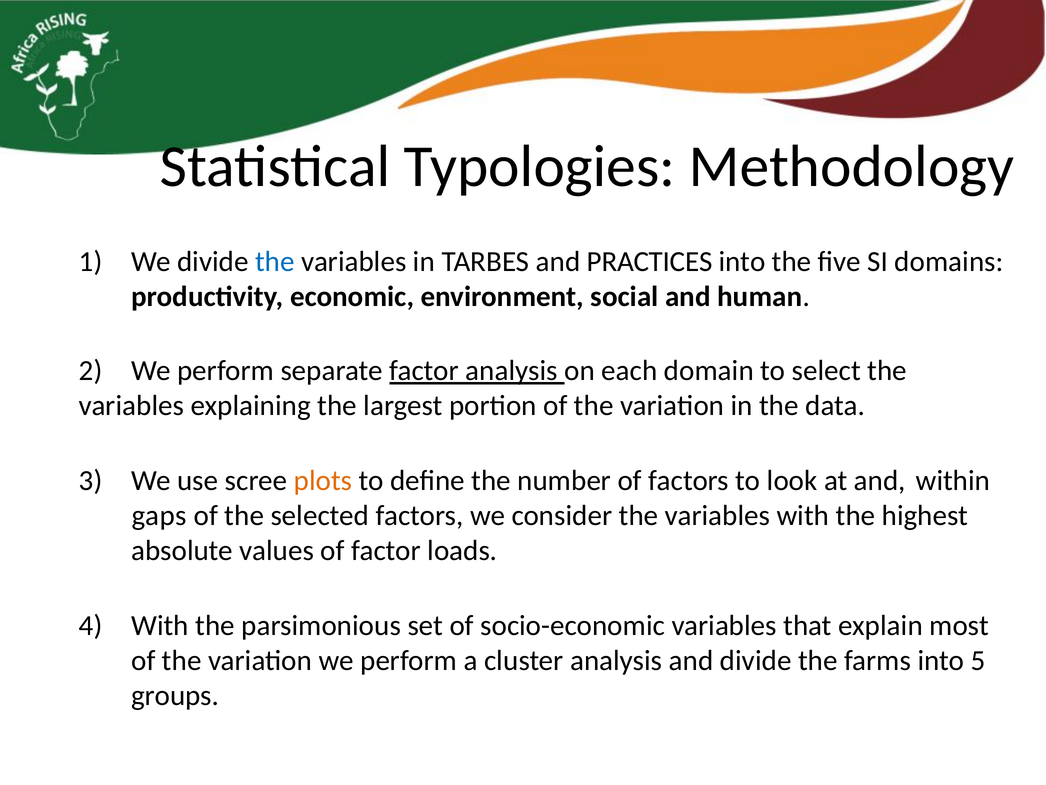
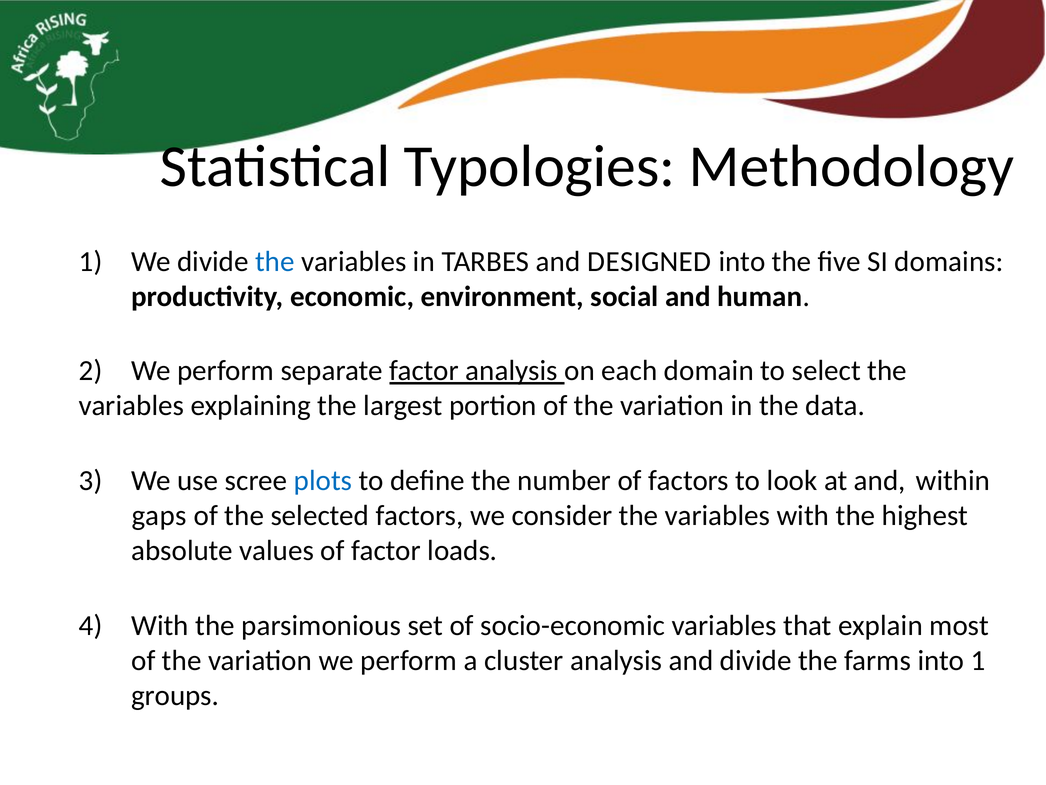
PRACTICES: PRACTICES -> DESIGNED
plots colour: orange -> blue
into 5: 5 -> 1
